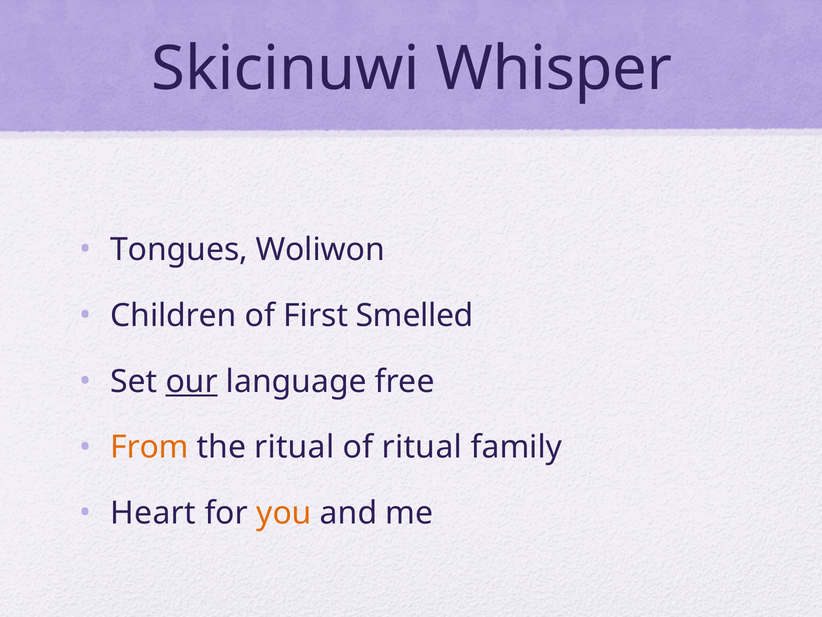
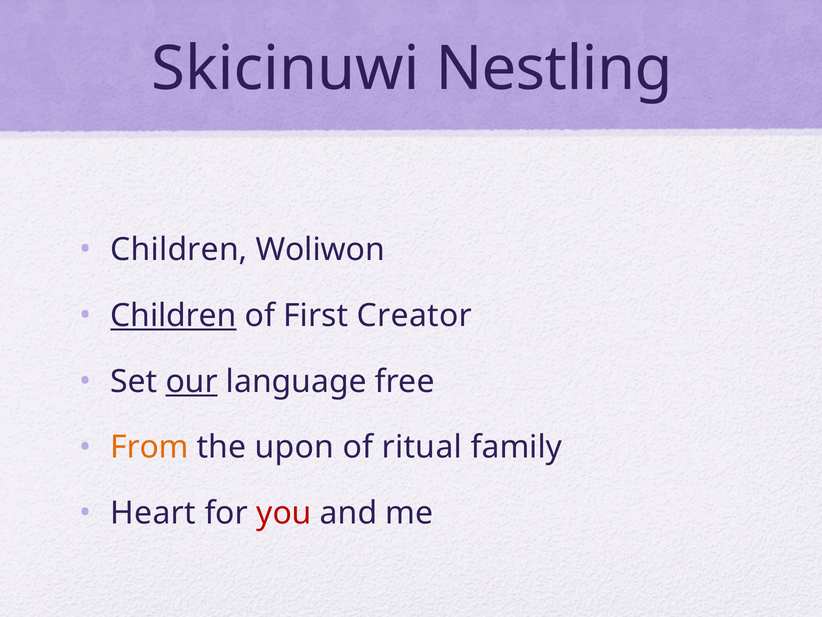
Whisper: Whisper -> Nestling
Tongues at (179, 250): Tongues -> Children
Children at (173, 315) underline: none -> present
Smelled: Smelled -> Creator
the ritual: ritual -> upon
you colour: orange -> red
